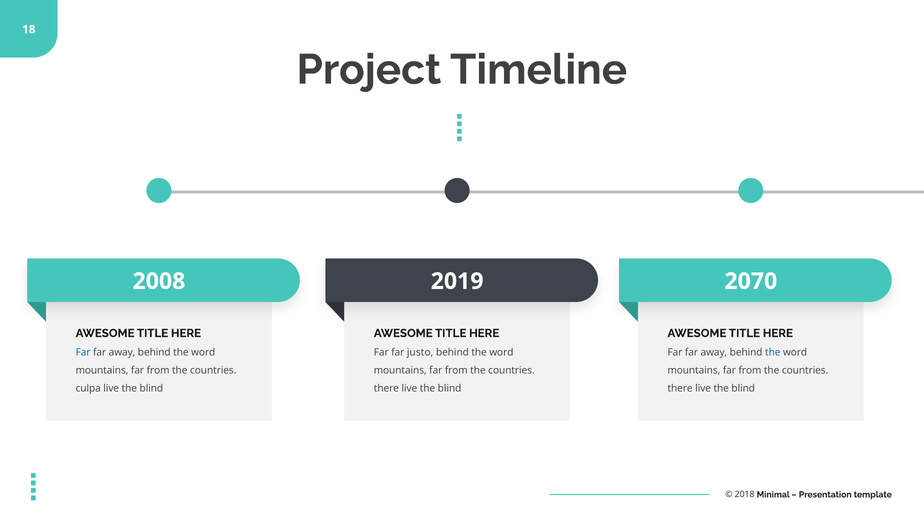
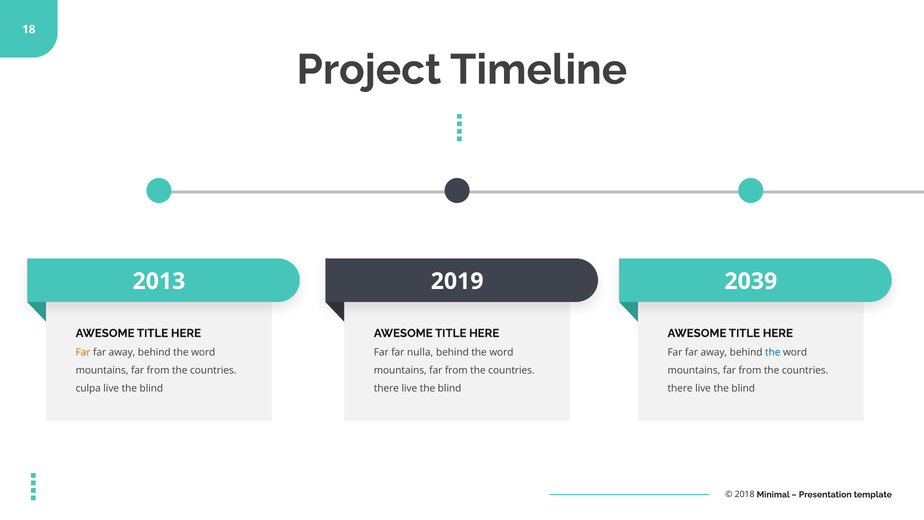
2008: 2008 -> 2013
2070: 2070 -> 2039
Far at (83, 352) colour: blue -> orange
justo: justo -> nulla
